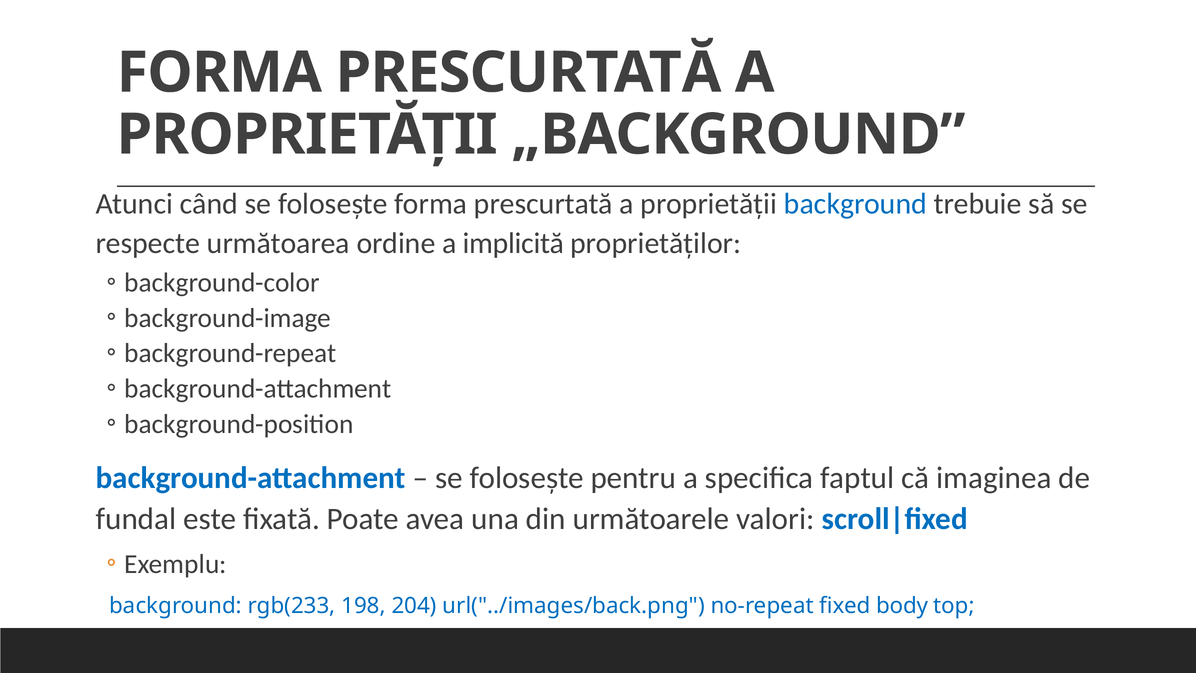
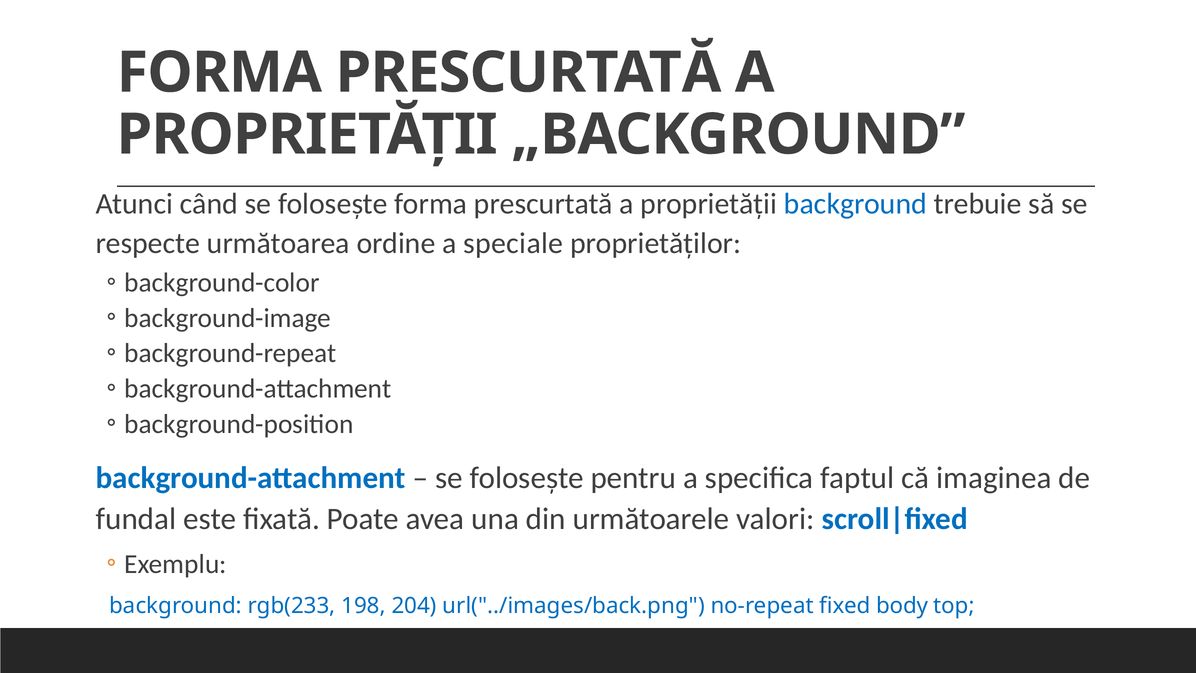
implicită: implicită -> speciale
